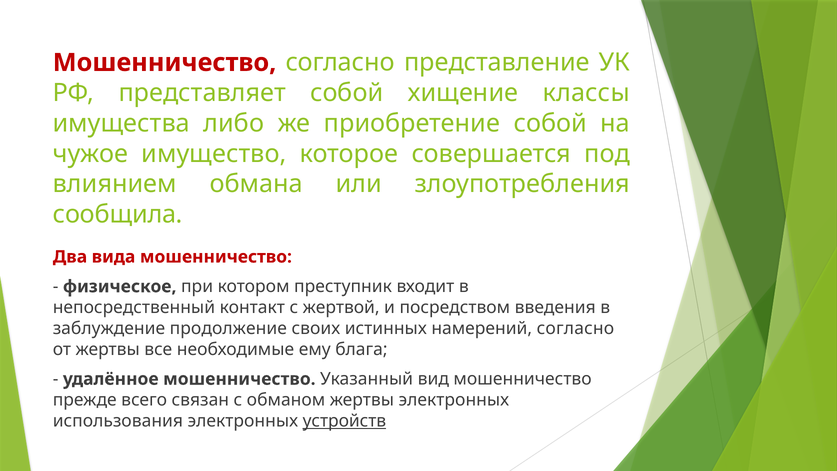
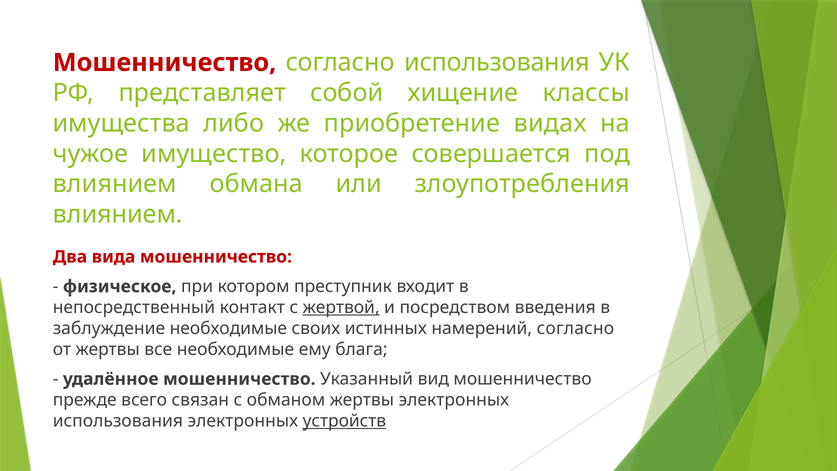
согласно представление: представление -> использования
приобретение собой: собой -> видах
сообщила at (118, 214): сообщила -> влиянием
жертвой underline: none -> present
заблуждение продолжение: продолжение -> необходимые
